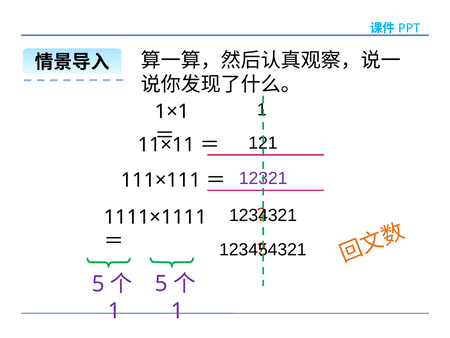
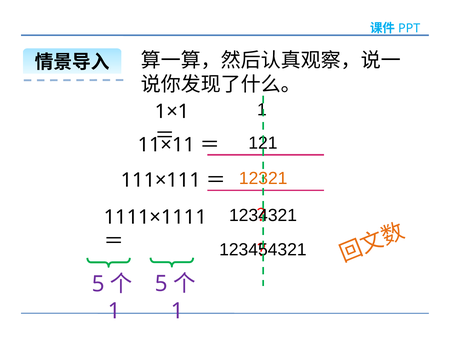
12321 colour: purple -> orange
